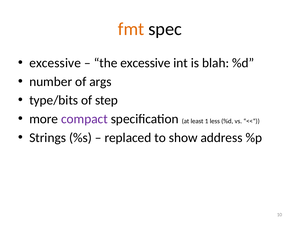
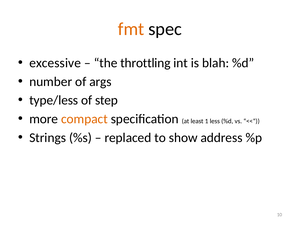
the excessive: excessive -> throttling
type/bits: type/bits -> type/less
compact colour: purple -> orange
